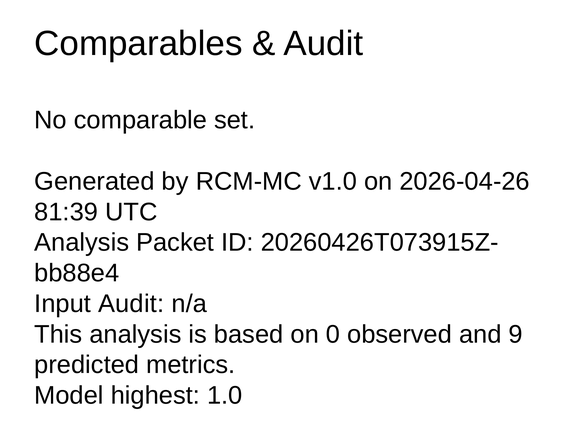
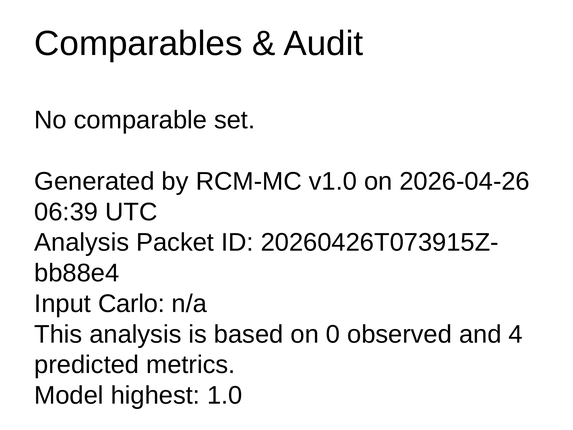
81:39: 81:39 -> 06:39
Input Audit: Audit -> Carlo
9: 9 -> 4
